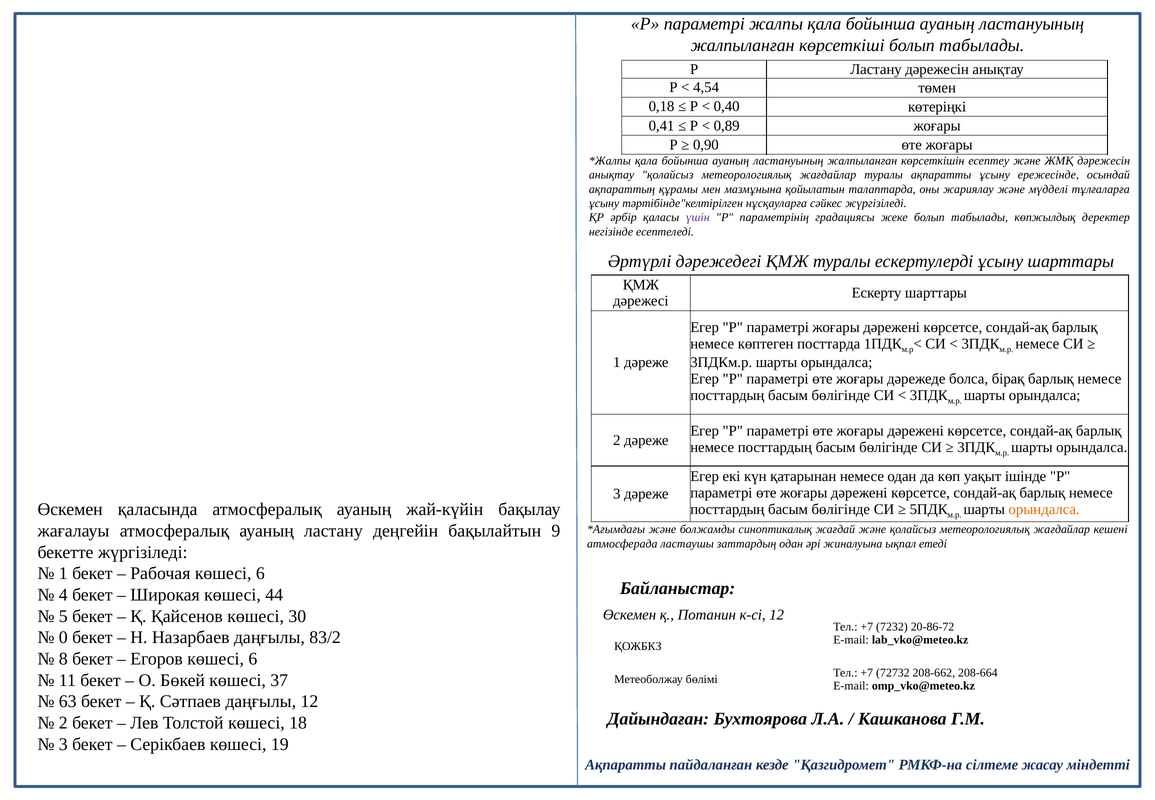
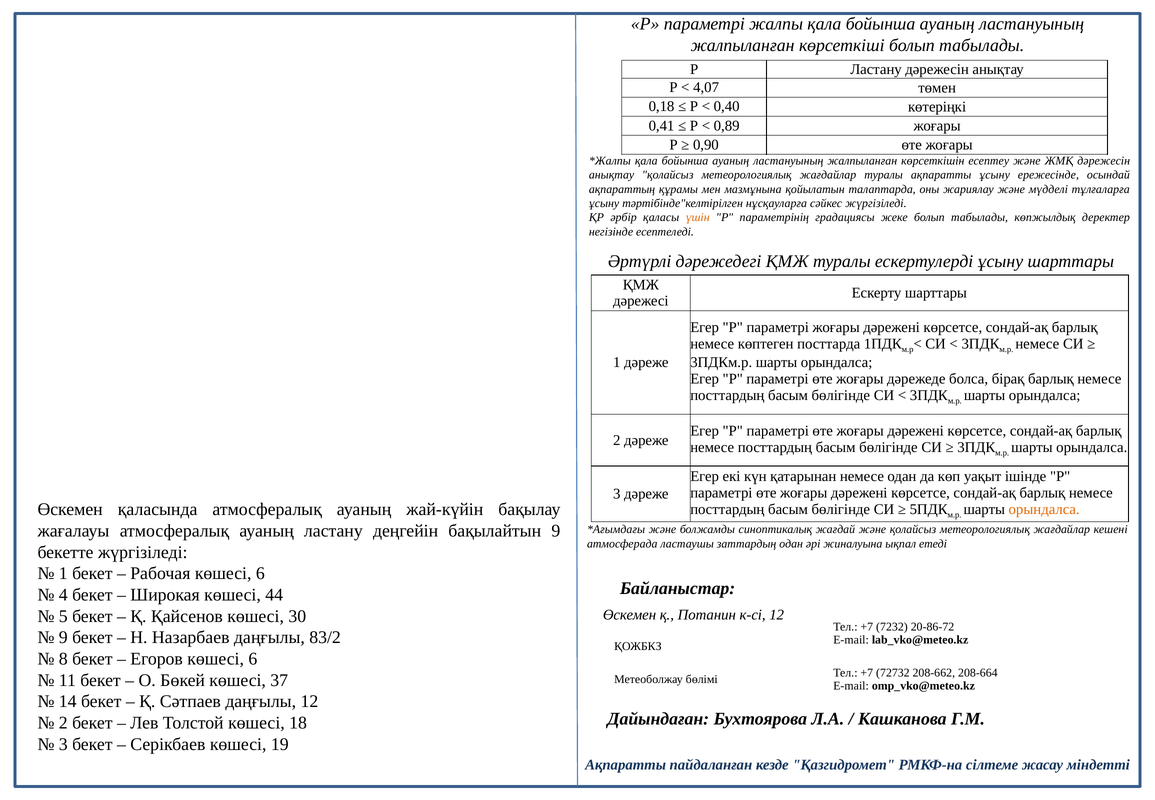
4,54: 4,54 -> 4,07
үшін colour: purple -> orange
0 at (63, 637): 0 -> 9
63: 63 -> 14
